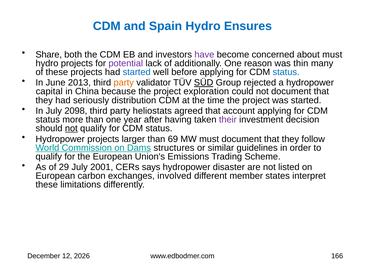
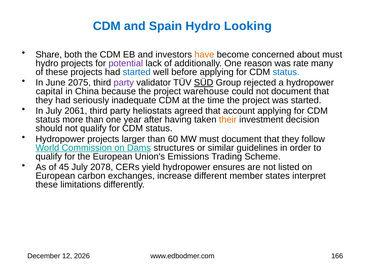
Ensures: Ensures -> Looking
have colour: purple -> orange
thin: thin -> rate
2013: 2013 -> 2075
party at (124, 83) colour: orange -> purple
exploration: exploration -> warehouse
distribution: distribution -> inadequate
2098: 2098 -> 2061
their colour: purple -> orange
not at (71, 128) underline: present -> none
69: 69 -> 60
29: 29 -> 45
2001: 2001 -> 2078
says: says -> yield
disaster: disaster -> ensures
involved: involved -> increase
